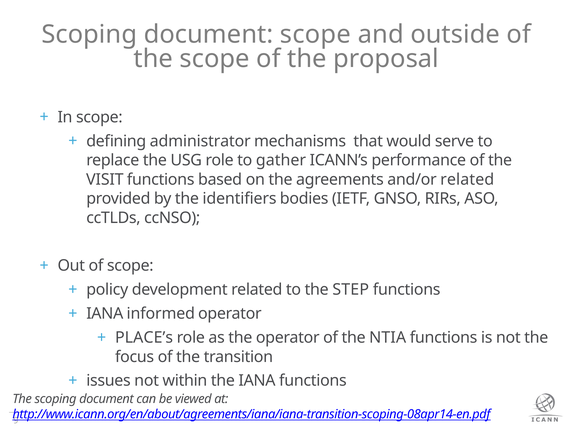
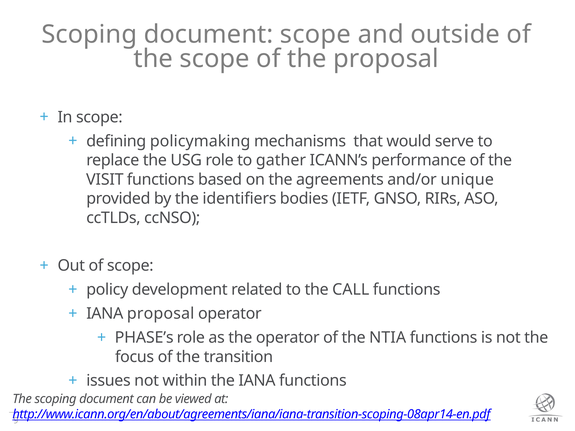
administrator: administrator -> policymaking
and/or related: related -> unique
STEP: STEP -> CALL
IANA informed: informed -> proposal
PLACE’s: PLACE’s -> PHASE’s
